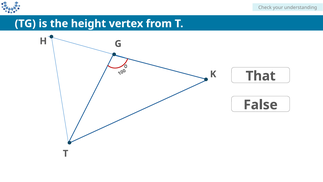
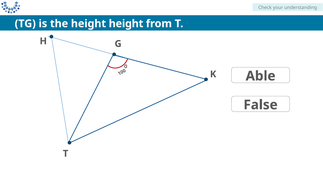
height vertex: vertex -> height
That: That -> Able
